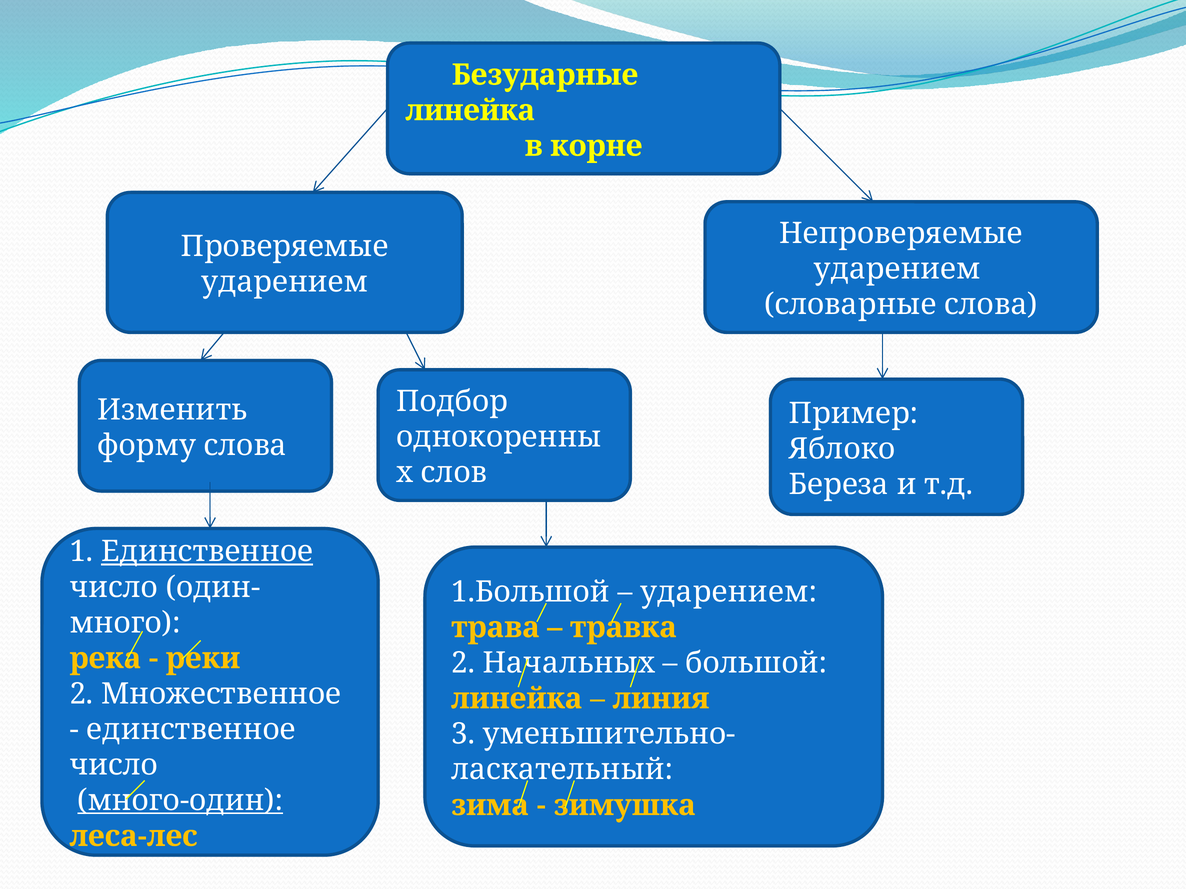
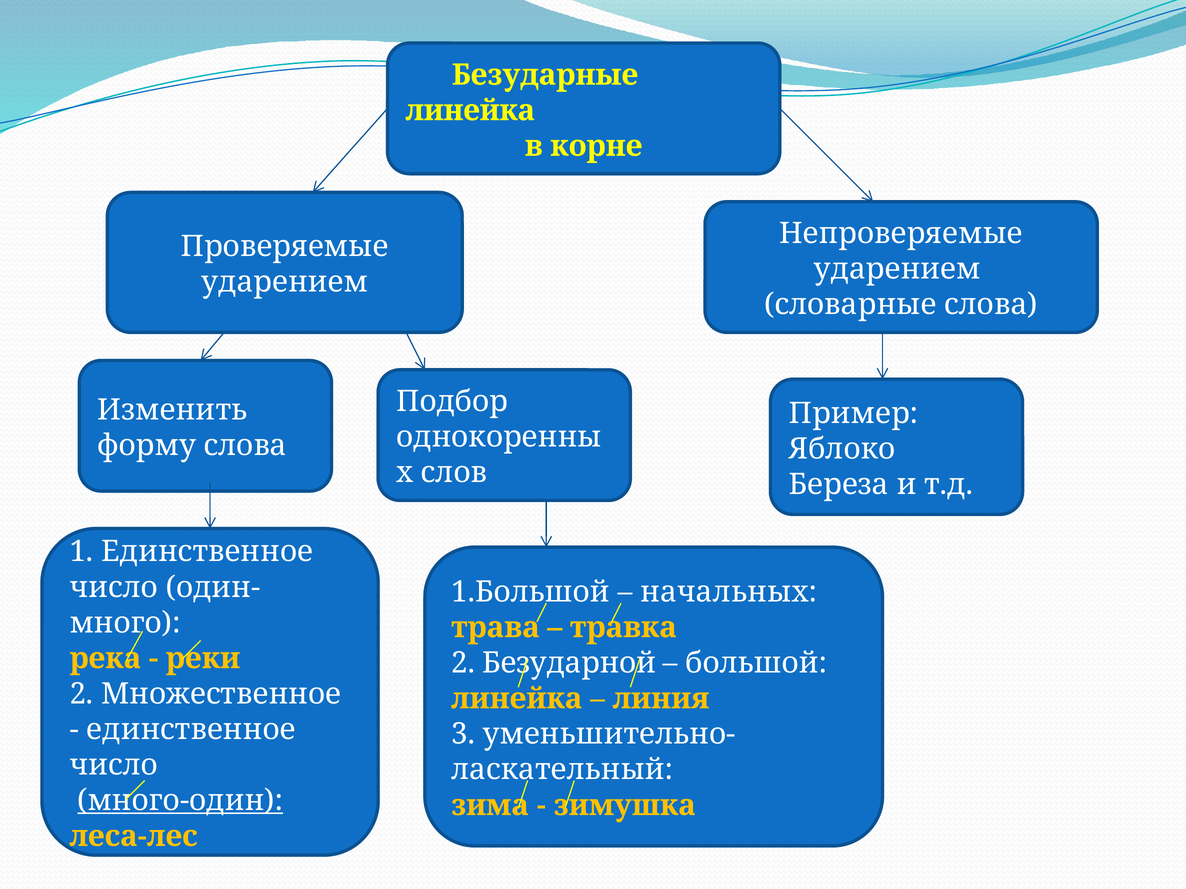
Единственное at (207, 552) underline: present -> none
ударением at (729, 592): ударением -> начальных
Начальных: Начальных -> Безударной
